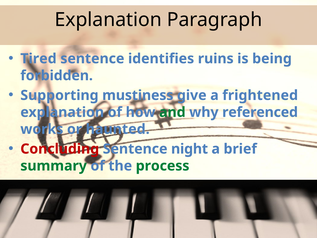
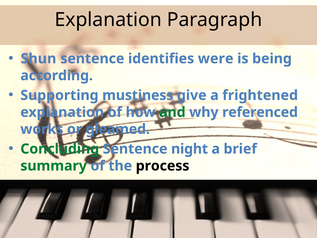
Tired: Tired -> Shun
ruins: ruins -> were
forbidden: forbidden -> according
haunted: haunted -> gleamed
Concluding colour: red -> green
process colour: green -> black
